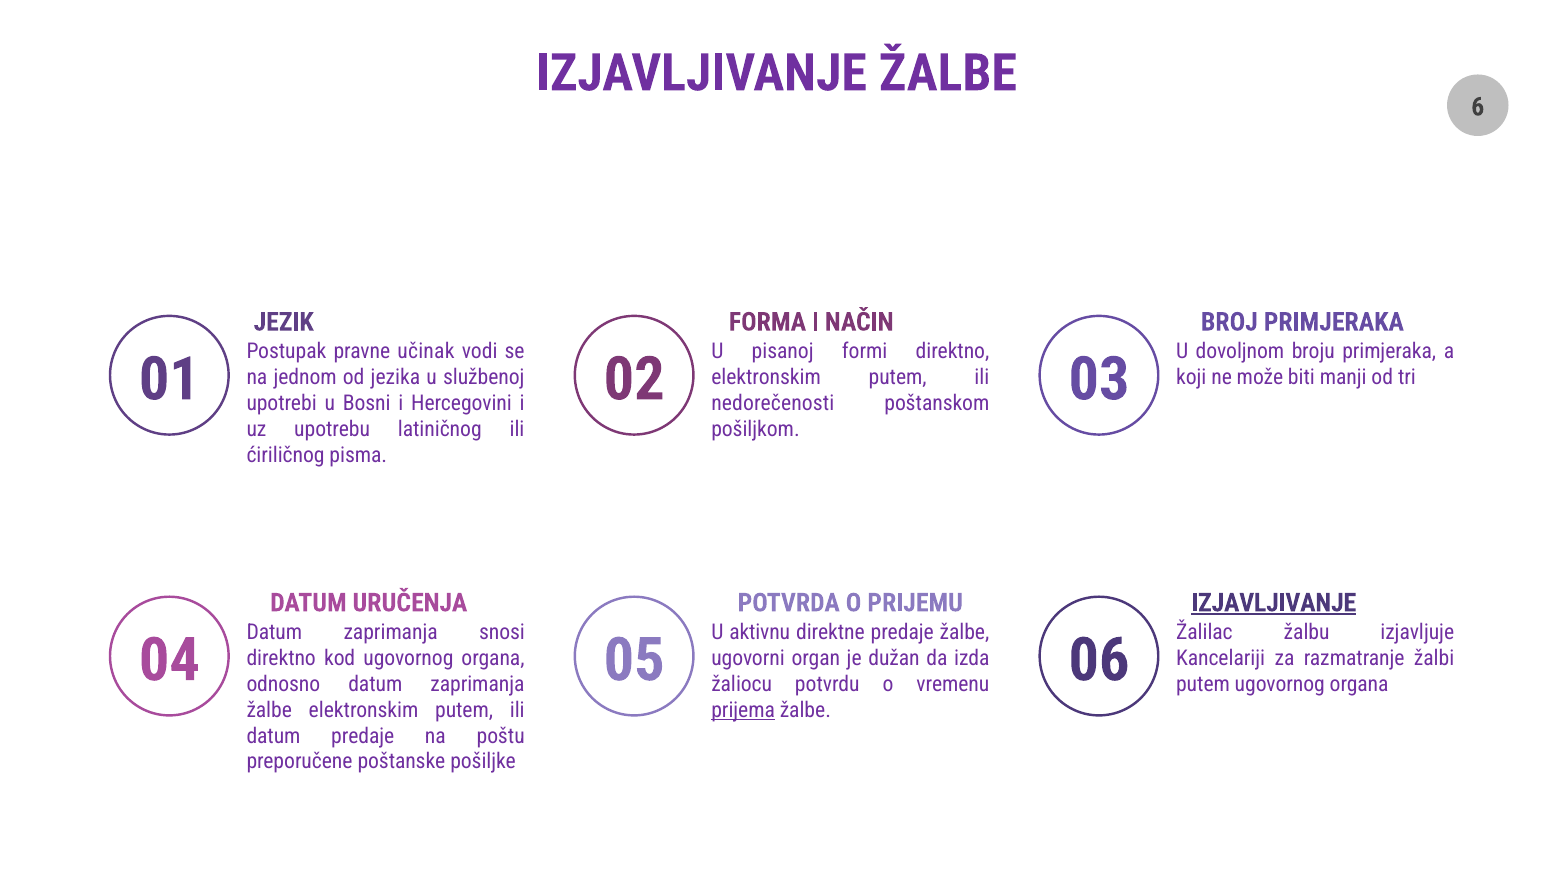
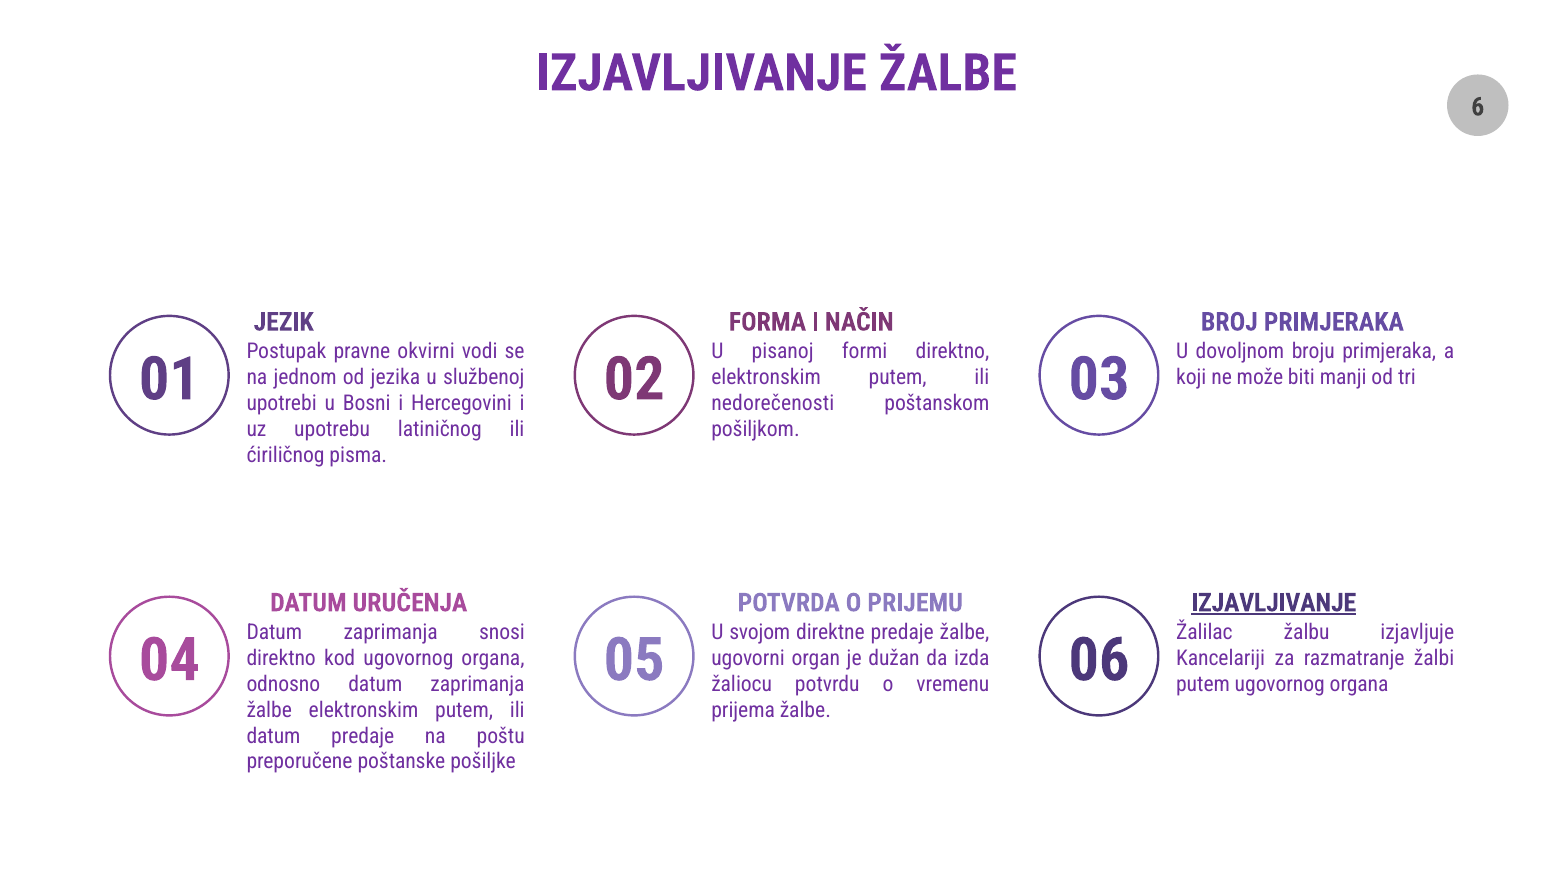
učinak: učinak -> okvirni
aktivnu: aktivnu -> svojom
prijema underline: present -> none
